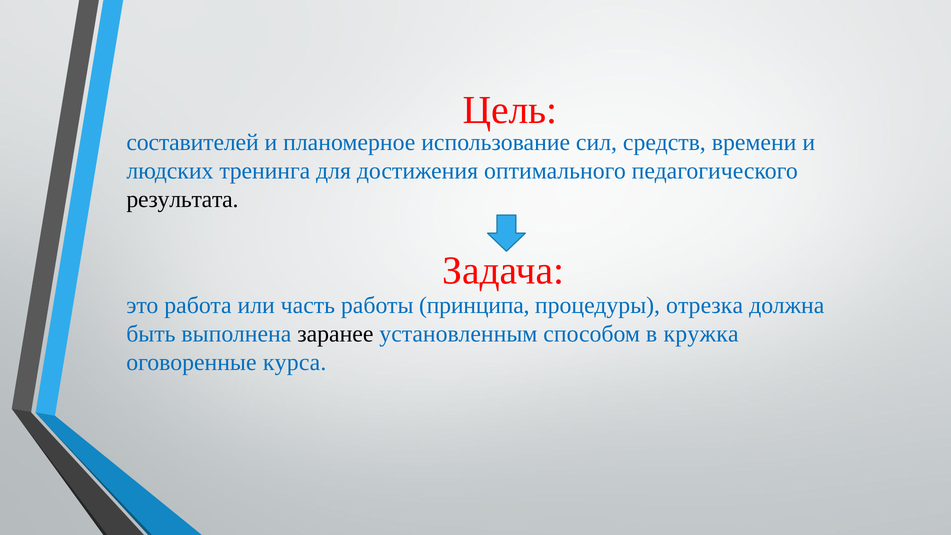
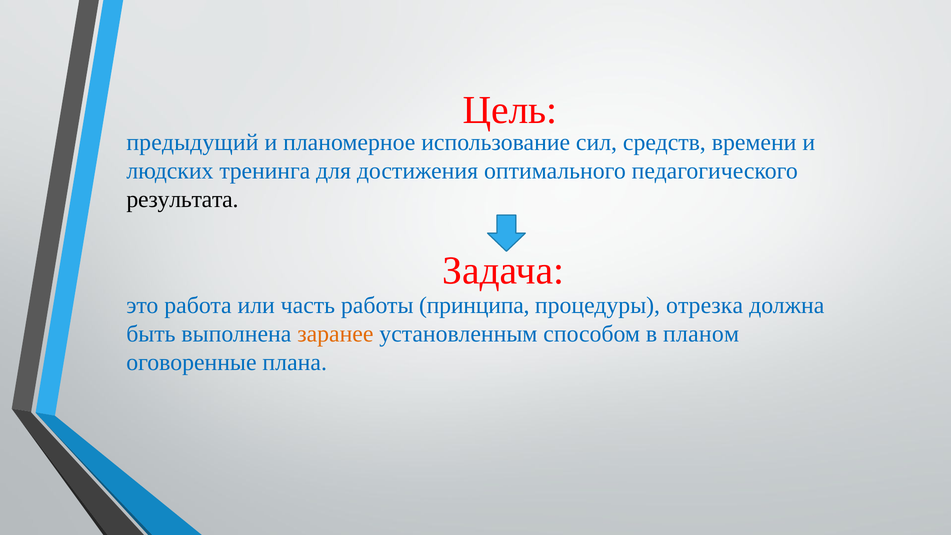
составителей: составителей -> предыдущий
заранее colour: black -> orange
кружка: кружка -> планом
курса: курса -> плана
